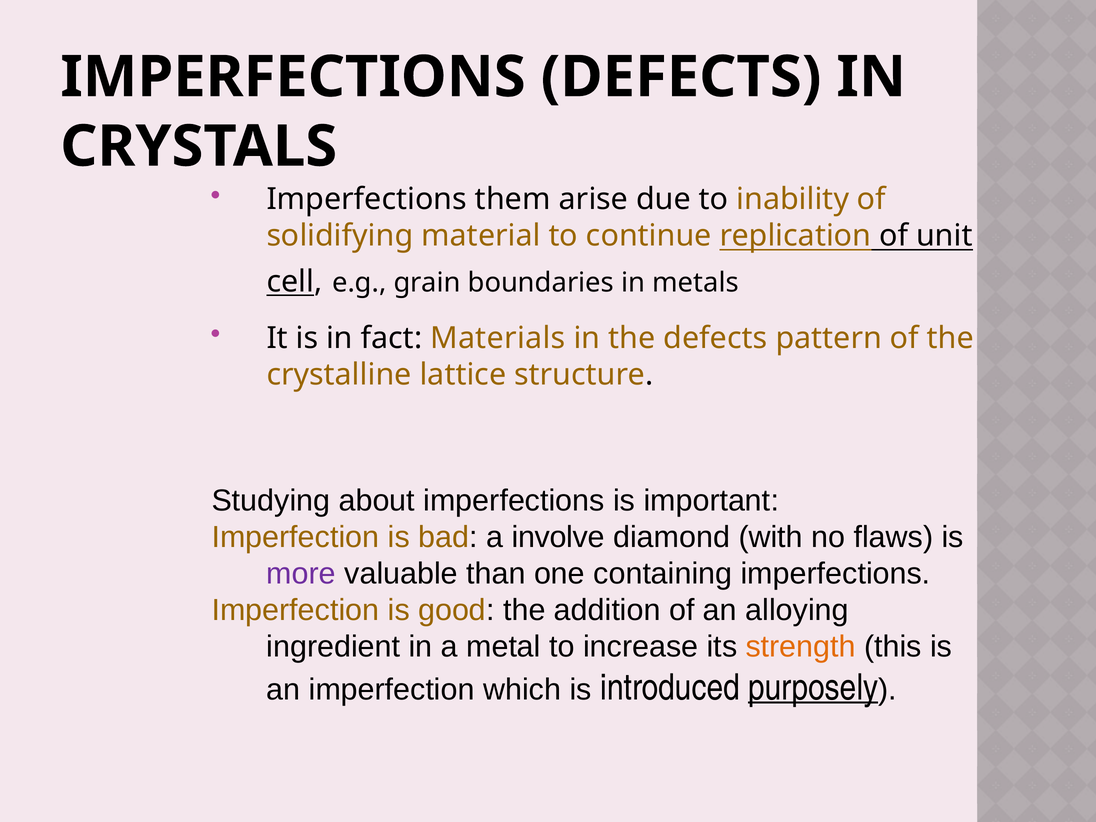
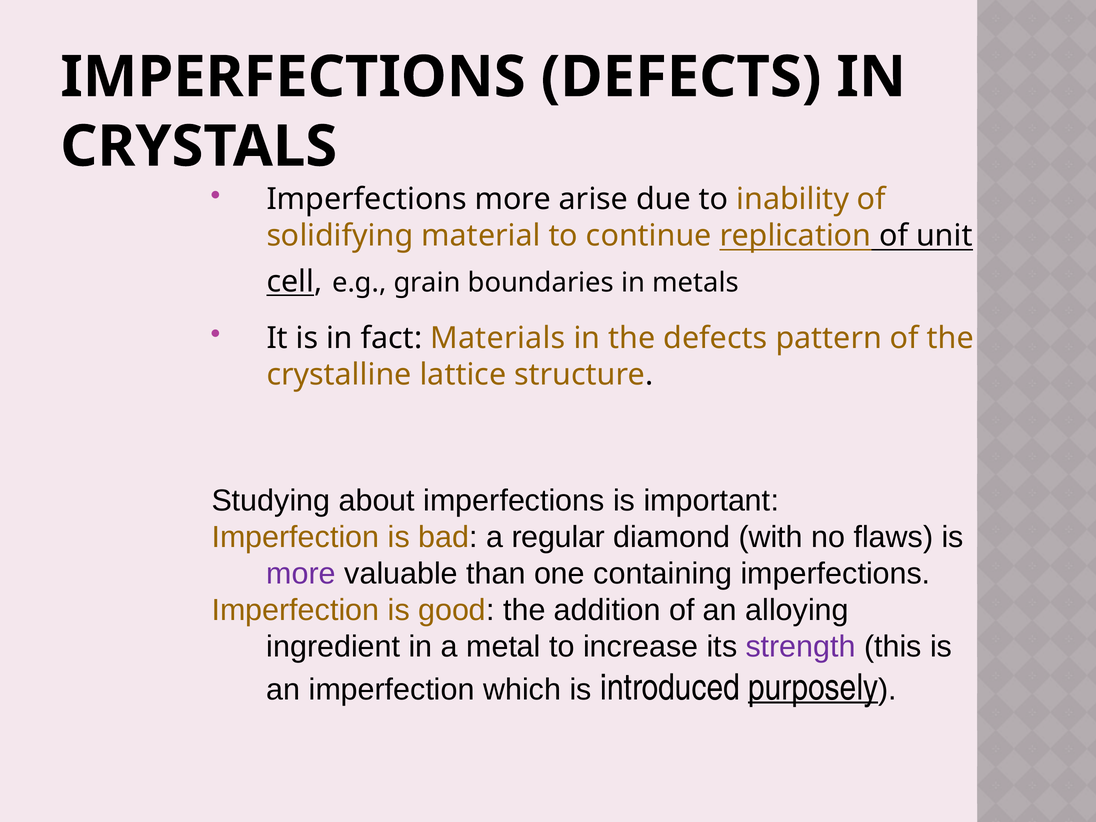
Imperfections them: them -> more
involve: involve -> regular
strength colour: orange -> purple
